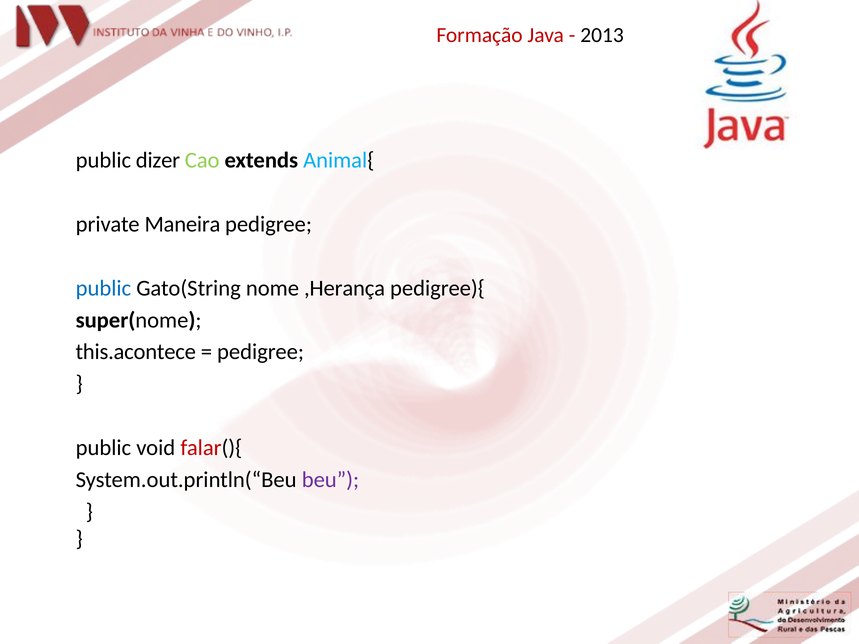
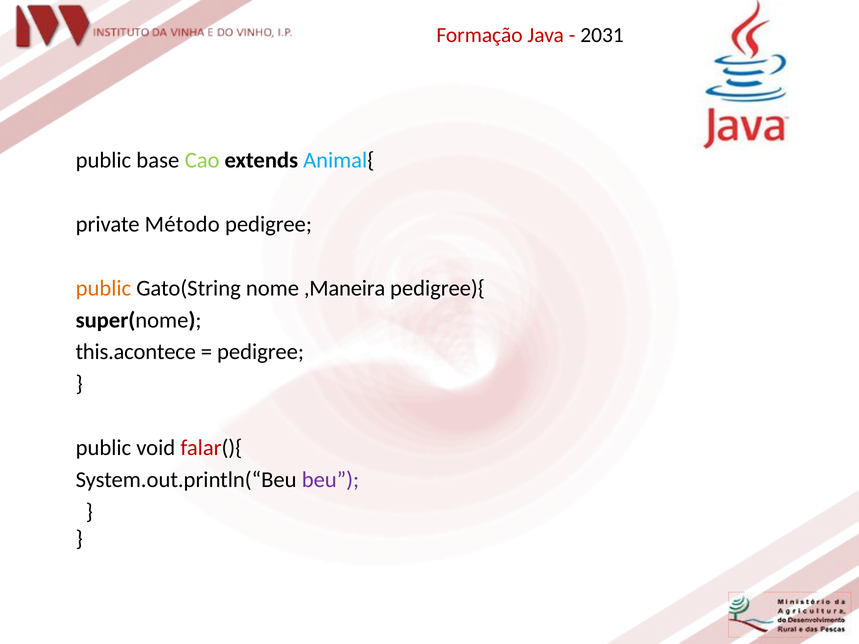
2013: 2013 -> 2031
dizer: dizer -> base
Maneira: Maneira -> Método
public at (103, 288) colour: blue -> orange
,Herança: ,Herança -> ,Maneira
